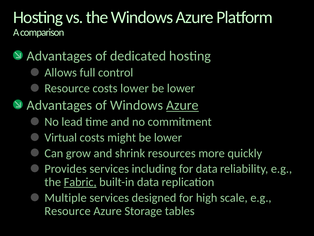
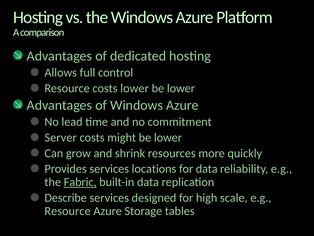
Azure at (182, 105) underline: present -> none
Virtual: Virtual -> Server
including: including -> locations
Multiple: Multiple -> Describe
